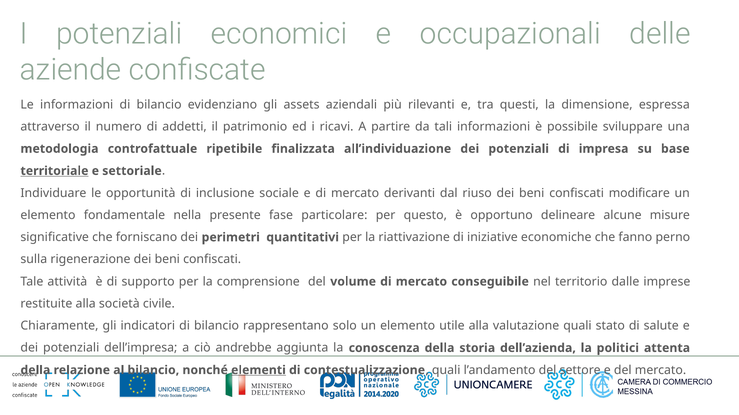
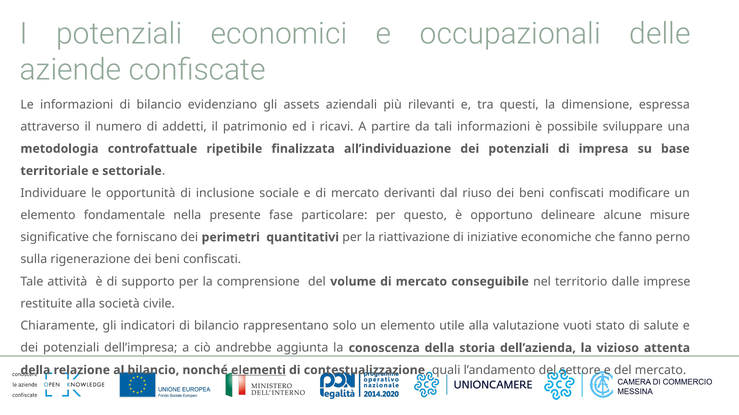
territoriale underline: present -> none
valutazione quali: quali -> vuoti
politici: politici -> vizioso
